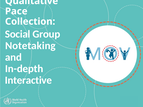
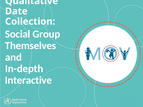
Pace: Pace -> Date
Notetaking: Notetaking -> Themselves
